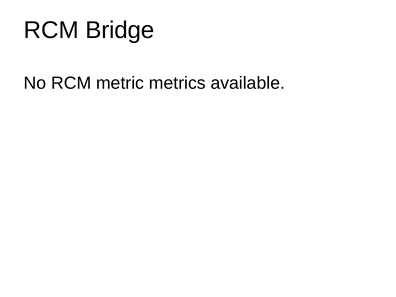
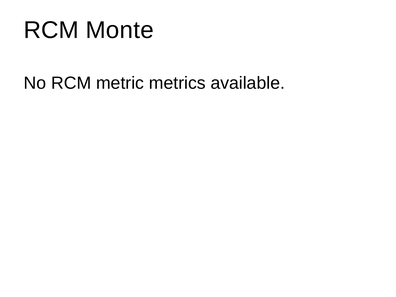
Bridge: Bridge -> Monte
